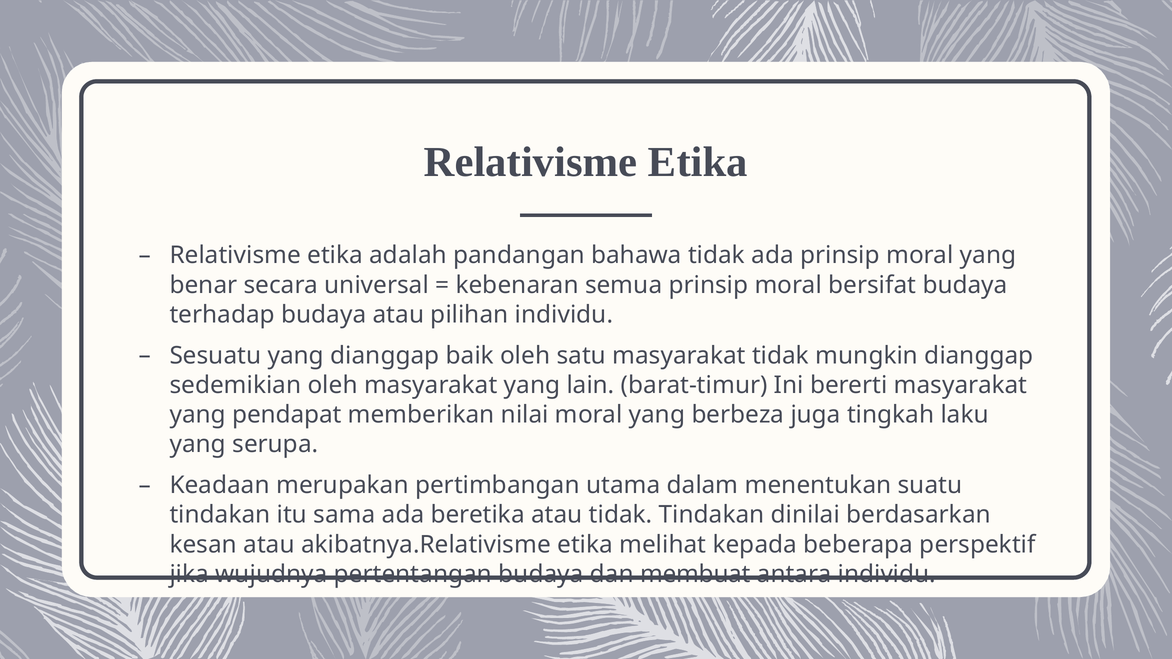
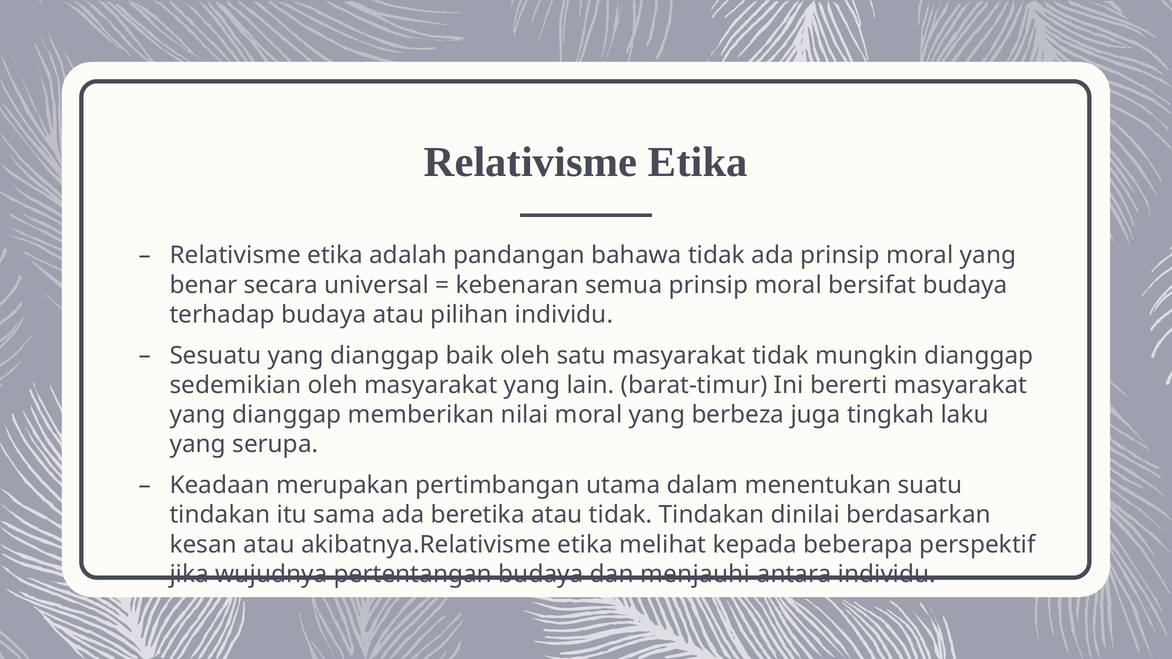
pendapat at (287, 415): pendapat -> dianggap
membuat: membuat -> menjauhi
